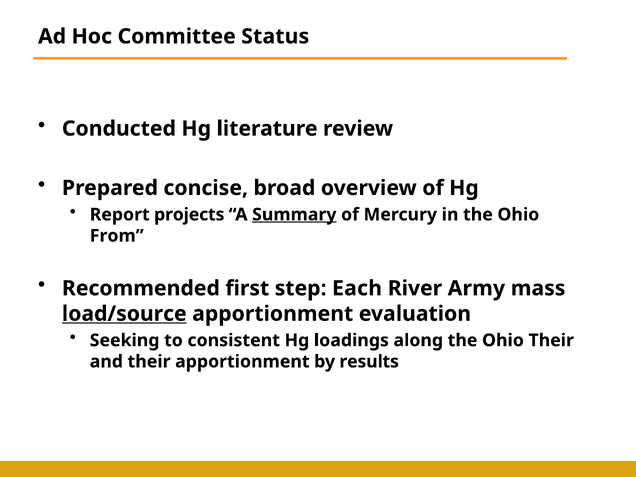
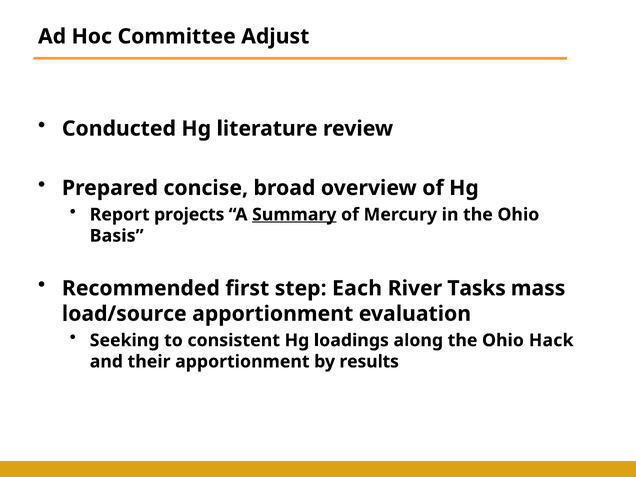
Status: Status -> Adjust
From: From -> Basis
Army: Army -> Tasks
load/source underline: present -> none
Ohio Their: Their -> Hack
